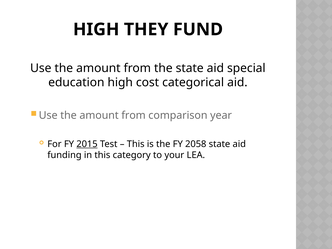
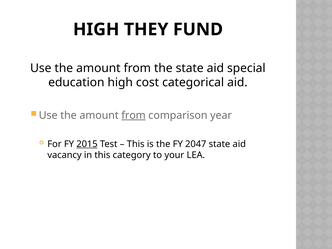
from at (134, 115) underline: none -> present
2058: 2058 -> 2047
funding: funding -> vacancy
